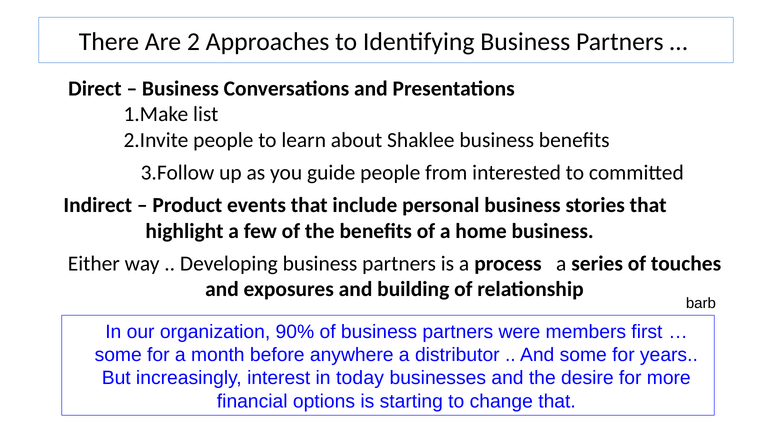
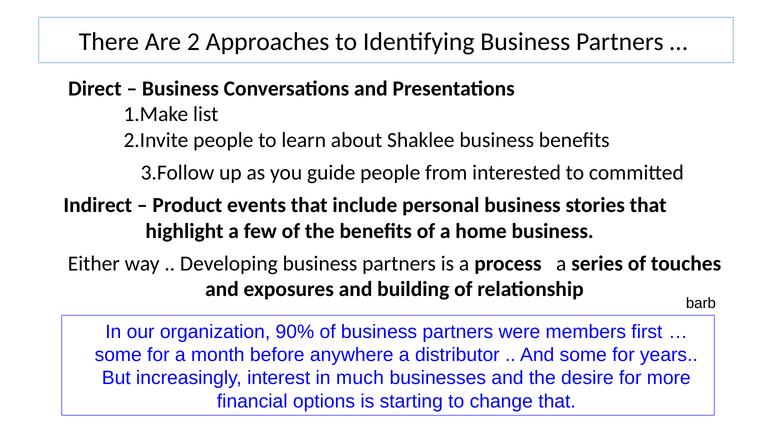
today: today -> much
